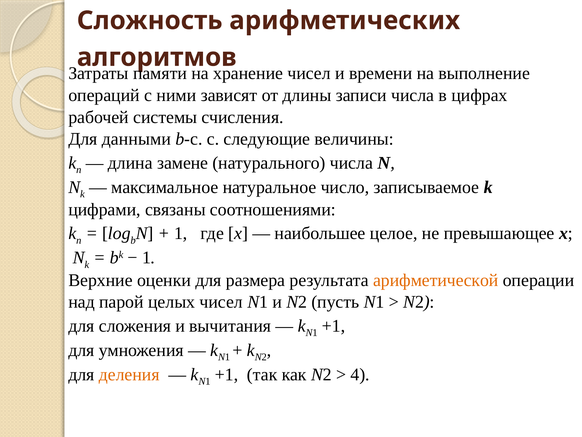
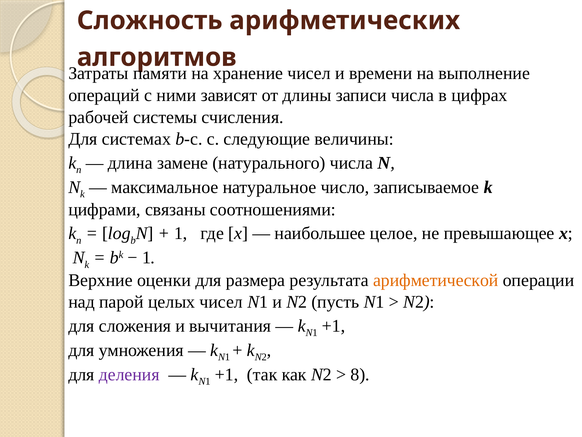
данными: данными -> системах
деления colour: orange -> purple
4: 4 -> 8
